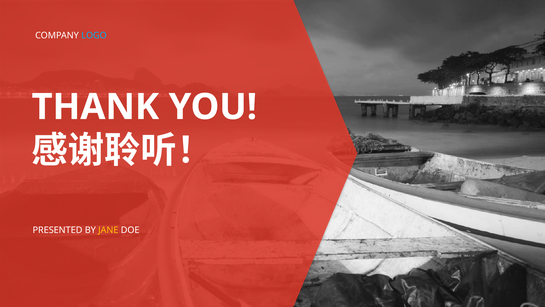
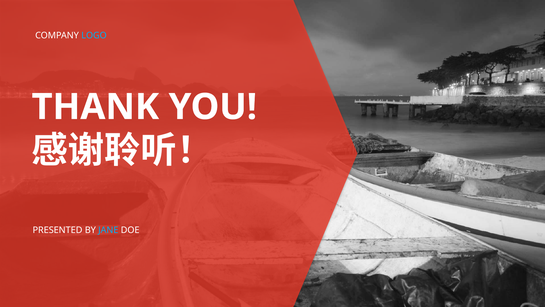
JANE colour: yellow -> light blue
